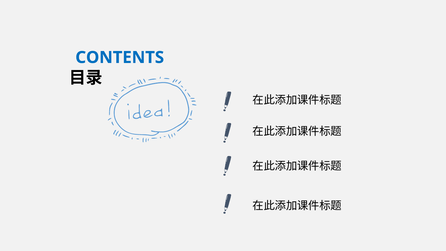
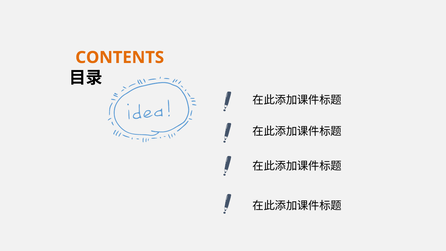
CONTENTS colour: blue -> orange
